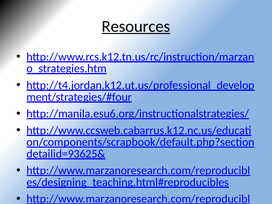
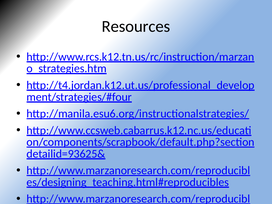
Resources underline: present -> none
